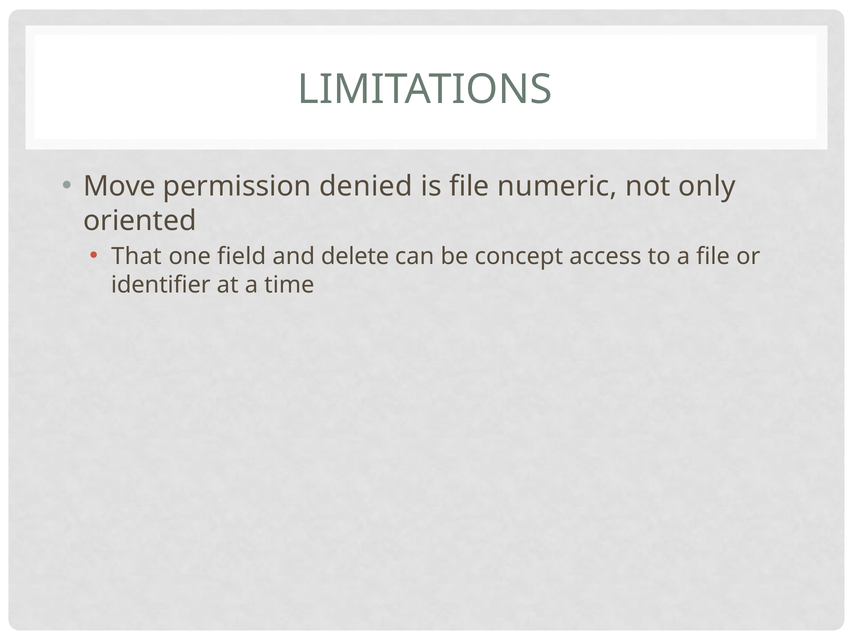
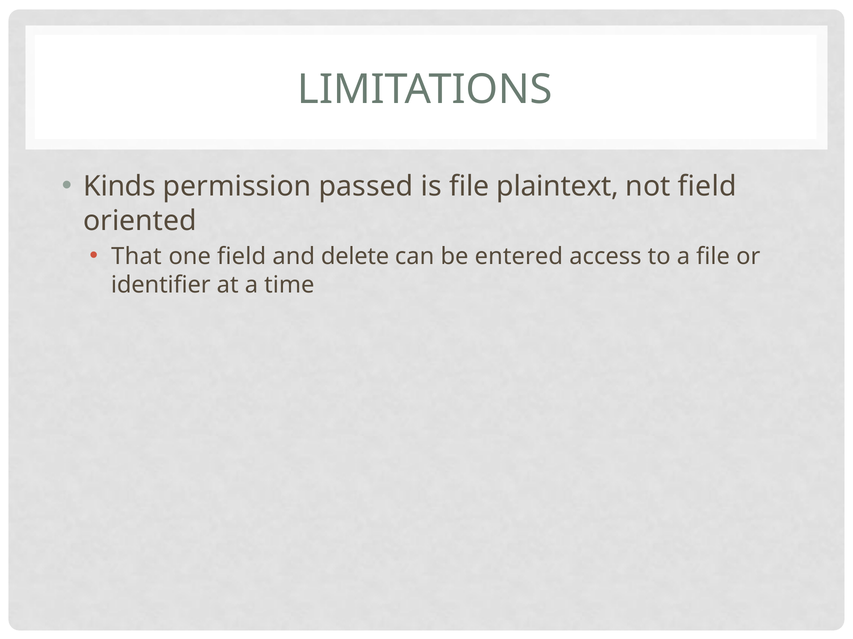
Move: Move -> Kinds
denied: denied -> passed
numeric: numeric -> plaintext
not only: only -> field
concept: concept -> entered
